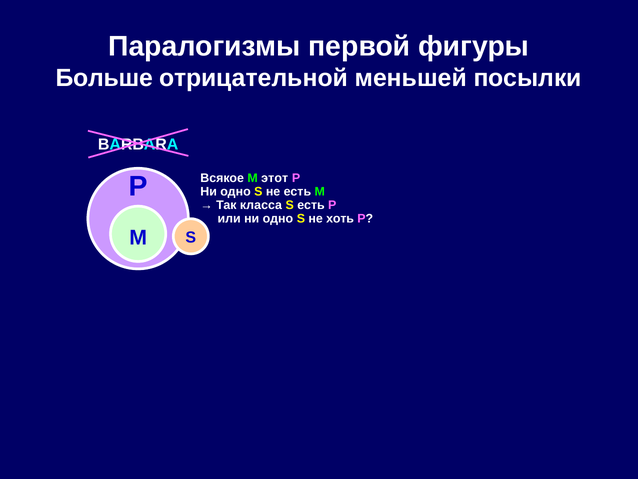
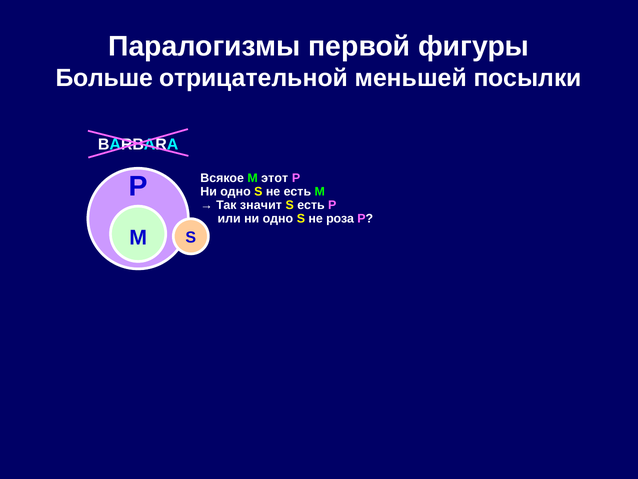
класса: класса -> значит
хоть: хоть -> роза
